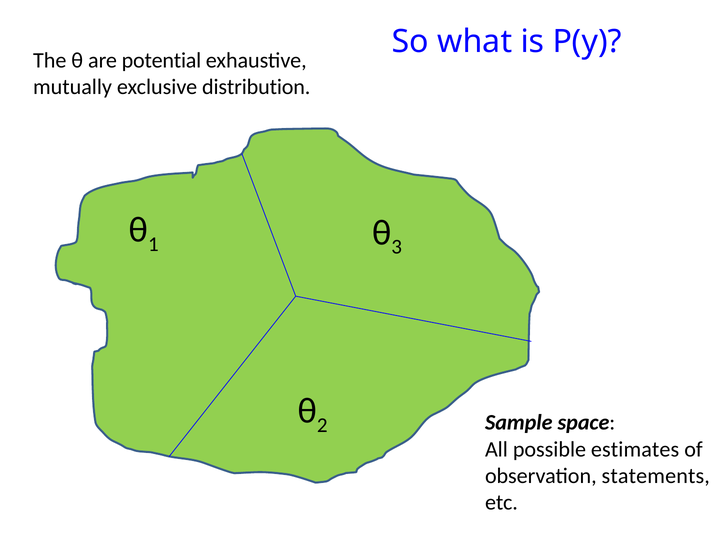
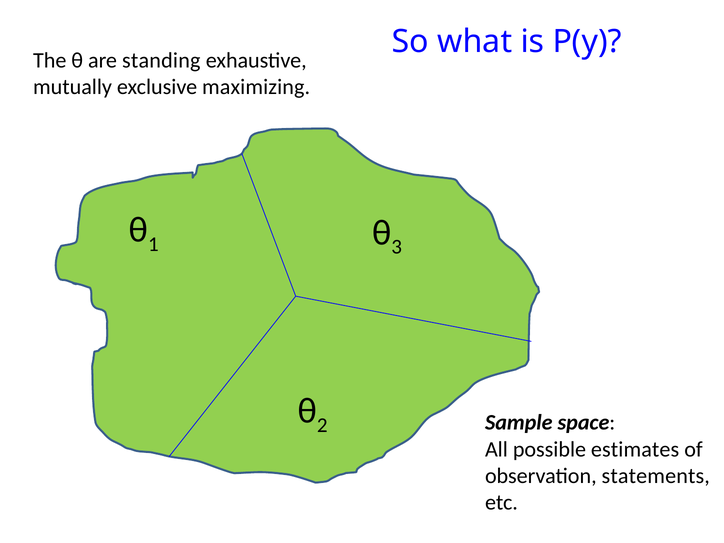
potential: potential -> standing
distribution: distribution -> maximizing
